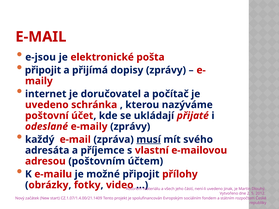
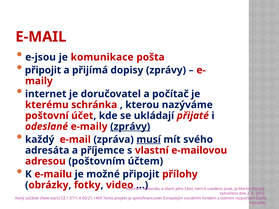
elektronické: elektronické -> komunikace
uvedeno at (47, 105): uvedeno -> kterému
zprávy at (130, 127) underline: none -> present
